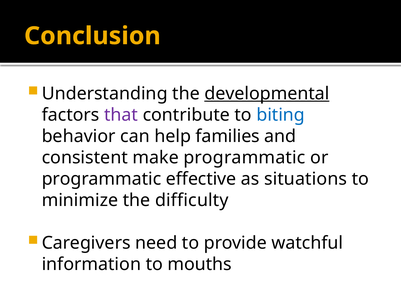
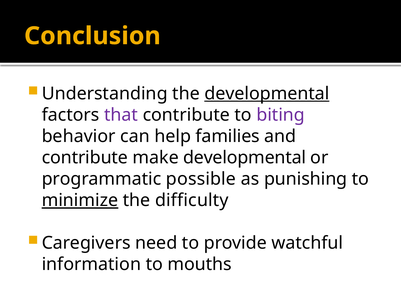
biting colour: blue -> purple
consistent at (85, 158): consistent -> contribute
make programmatic: programmatic -> developmental
effective: effective -> possible
situations: situations -> punishing
minimize underline: none -> present
